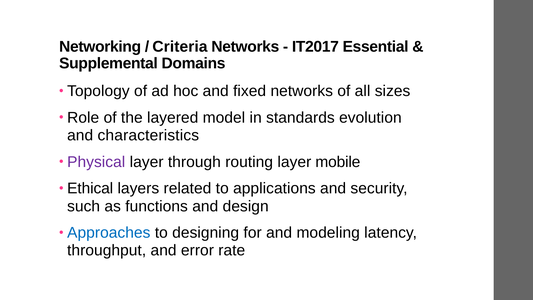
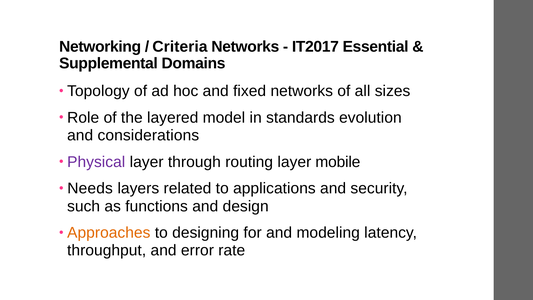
characteristics: characteristics -> considerations
Ethical: Ethical -> Needs
Approaches colour: blue -> orange
